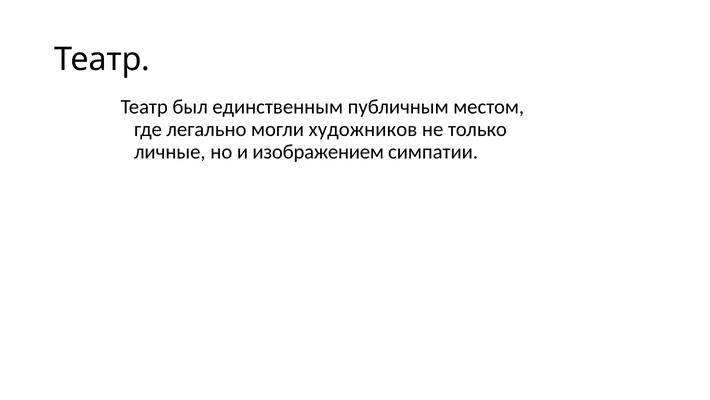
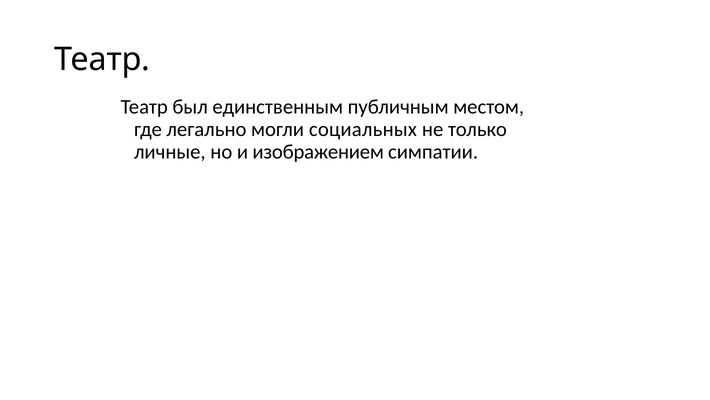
художников: художников -> социальных
